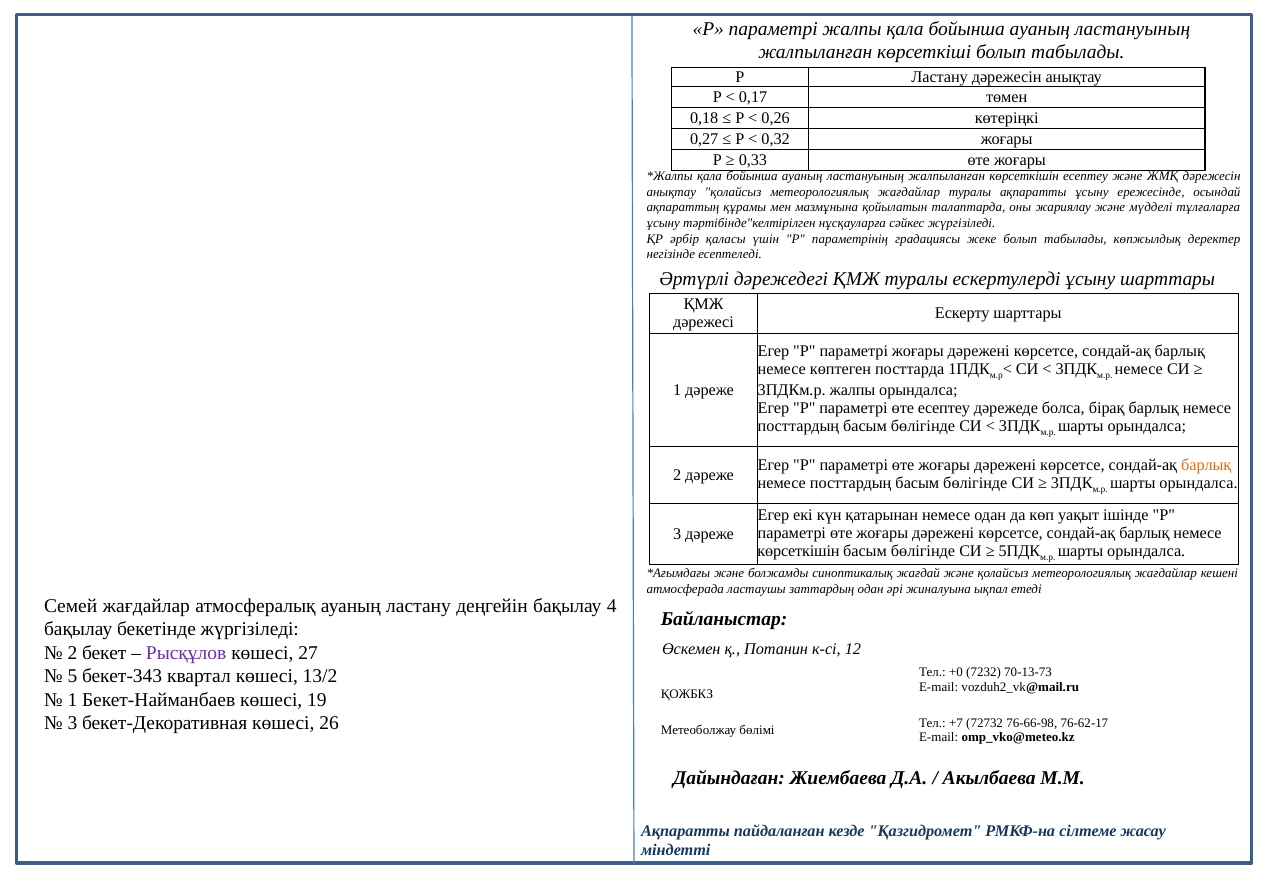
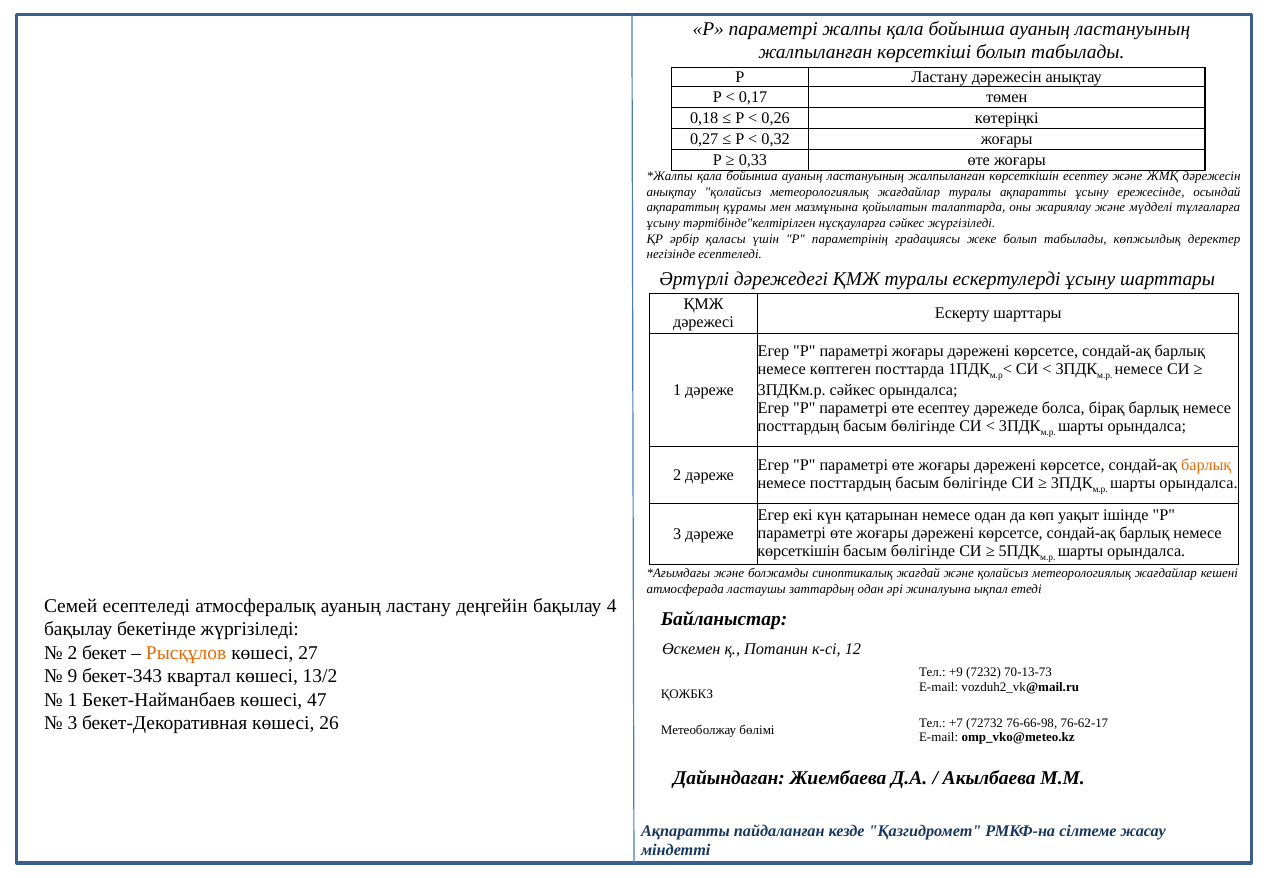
3ПДКм.р жалпы: жалпы -> сәйкес
Семей жағдайлар: жағдайлар -> есептеледі
Рысқұлов colour: purple -> orange
+0: +0 -> +9
5: 5 -> 9
19: 19 -> 47
